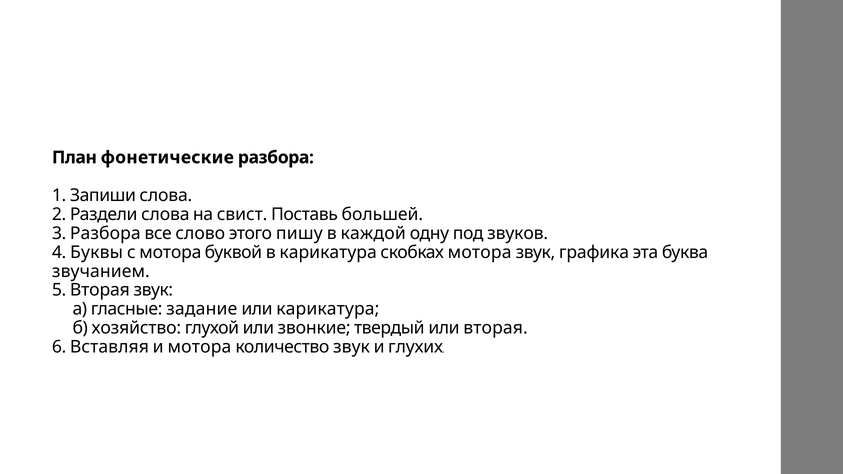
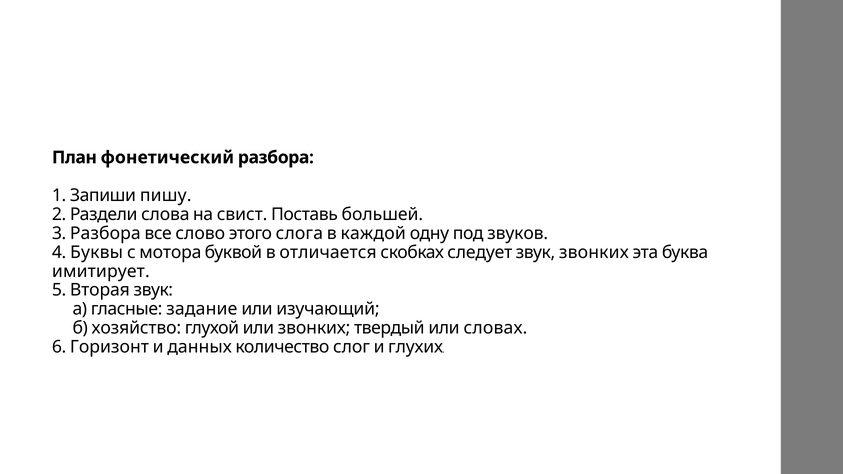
фонетические: фонетические -> фонетический
Запиши слова: слова -> пишу
пишу: пишу -> слога
в карикатура: карикатура -> отличается
скобках мотора: мотора -> следует
звук графика: графика -> звонких
звучанием: звучанием -> имитирует
или карикатура: карикатура -> изучающий
или звонкие: звонкие -> звонких
или вторая: вторая -> словах
Вставляя: Вставляя -> Горизонт
и мотора: мотора -> данных
количество звук: звук -> слог
